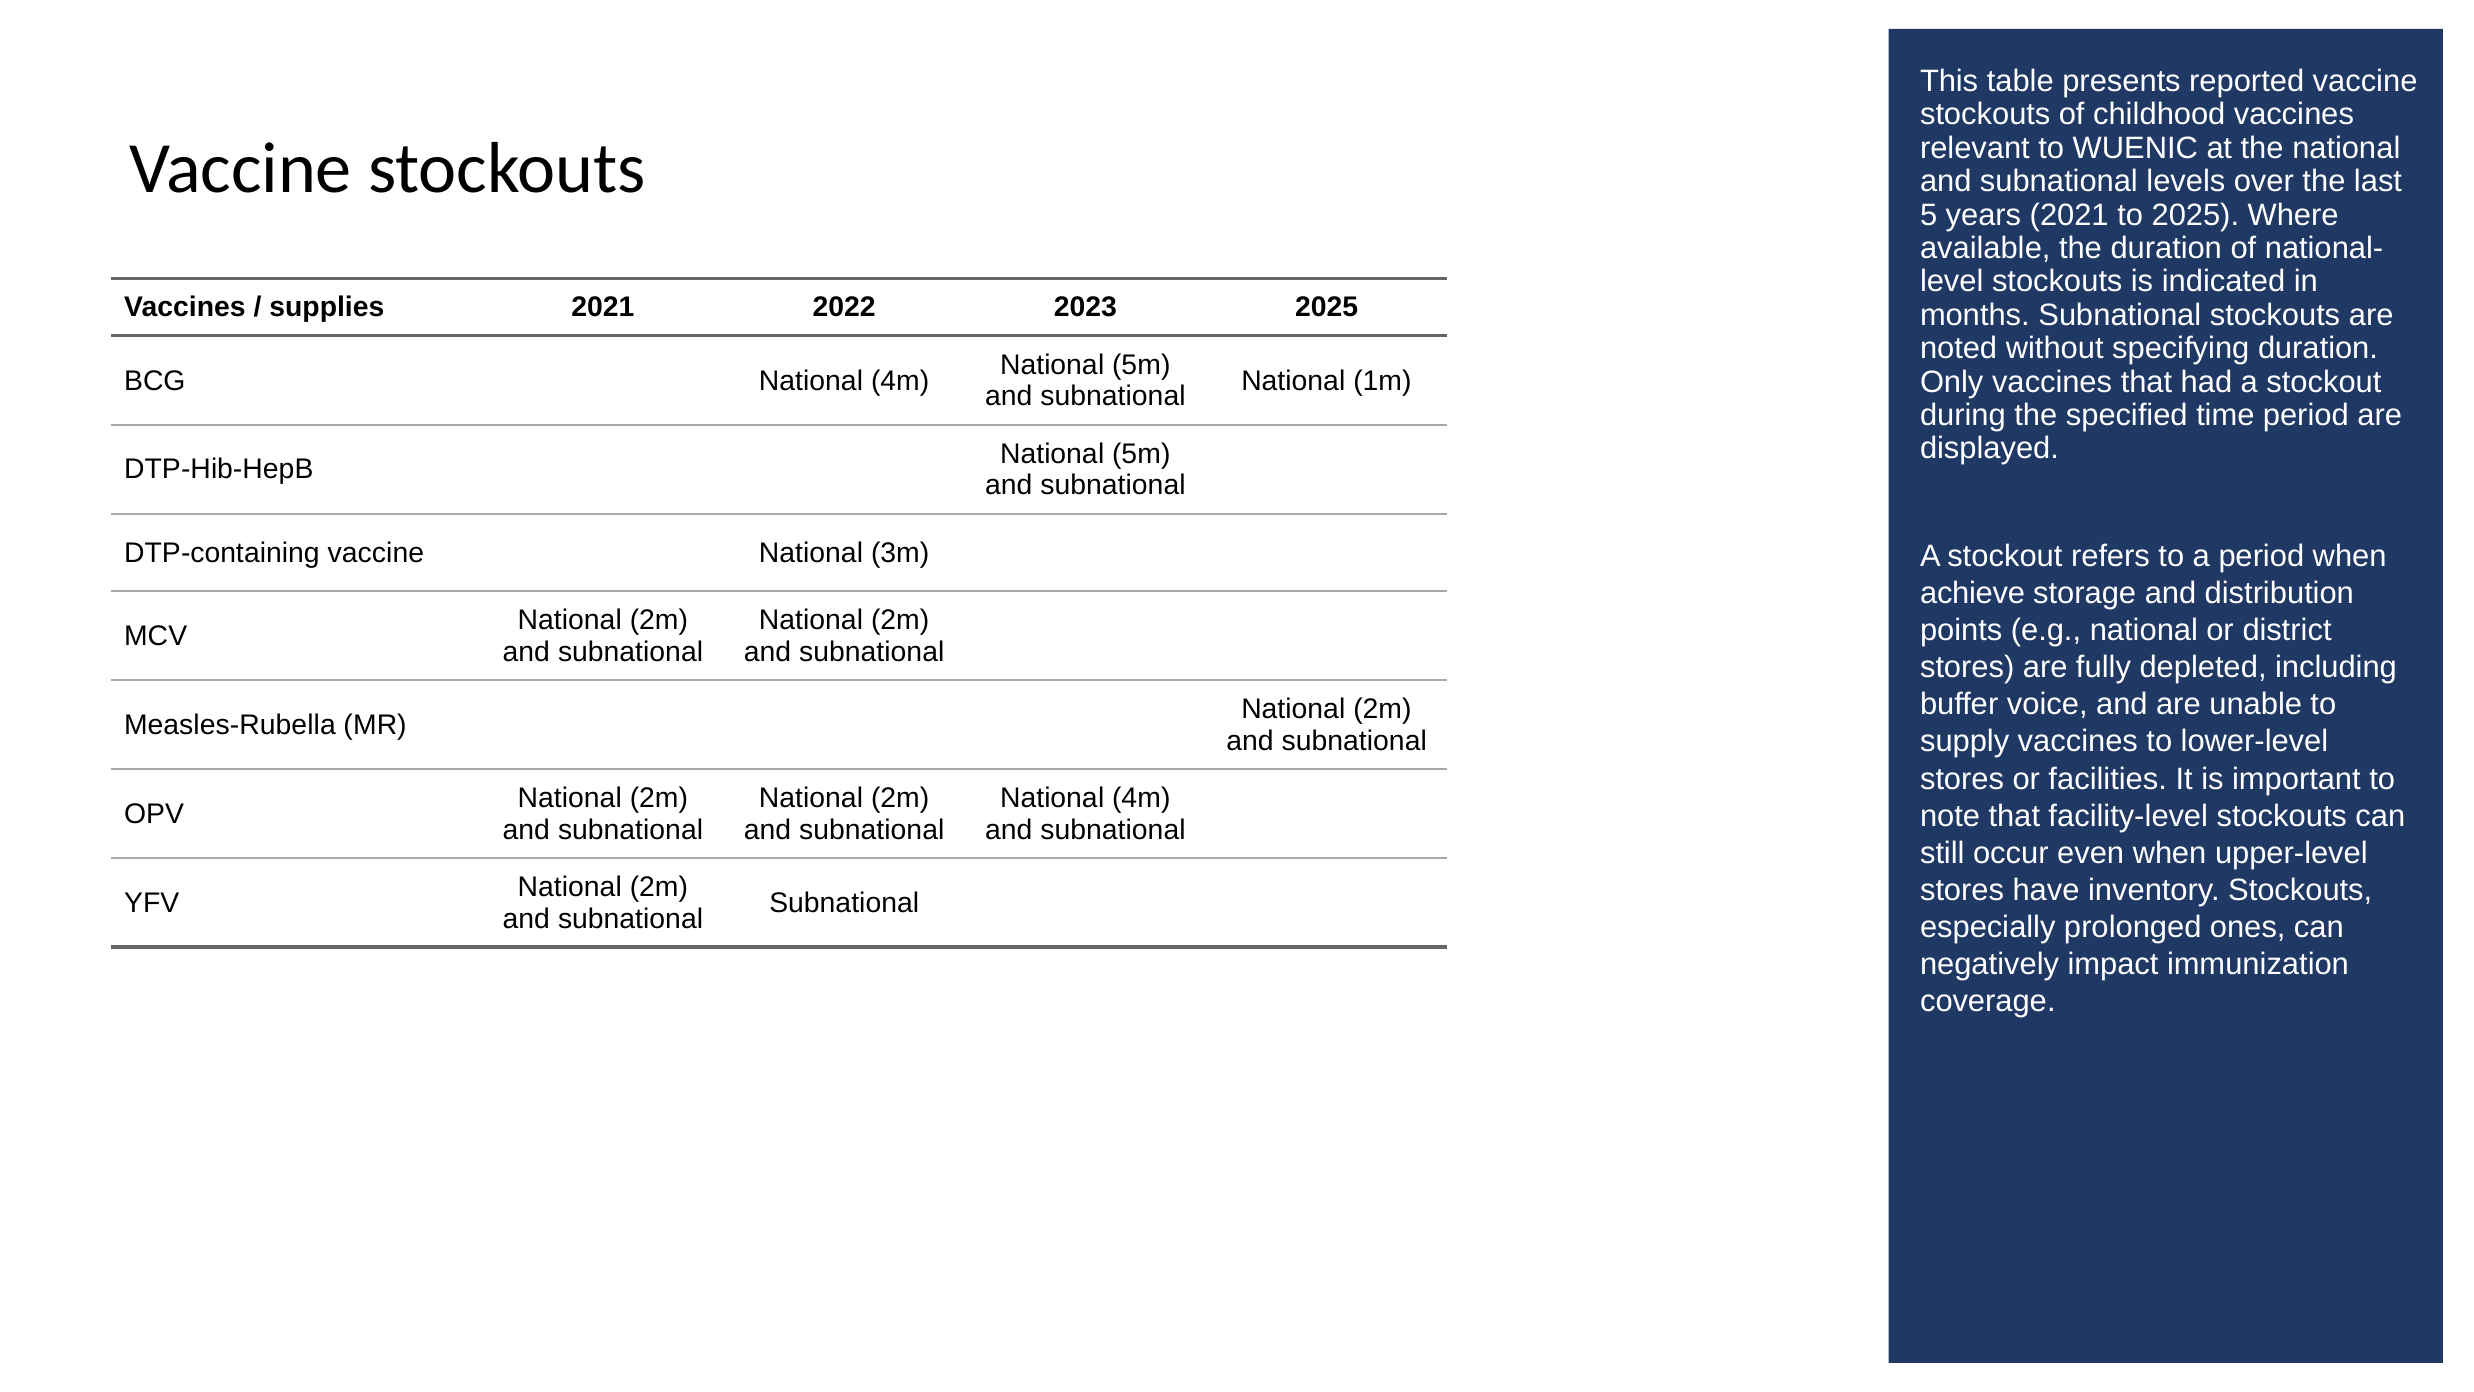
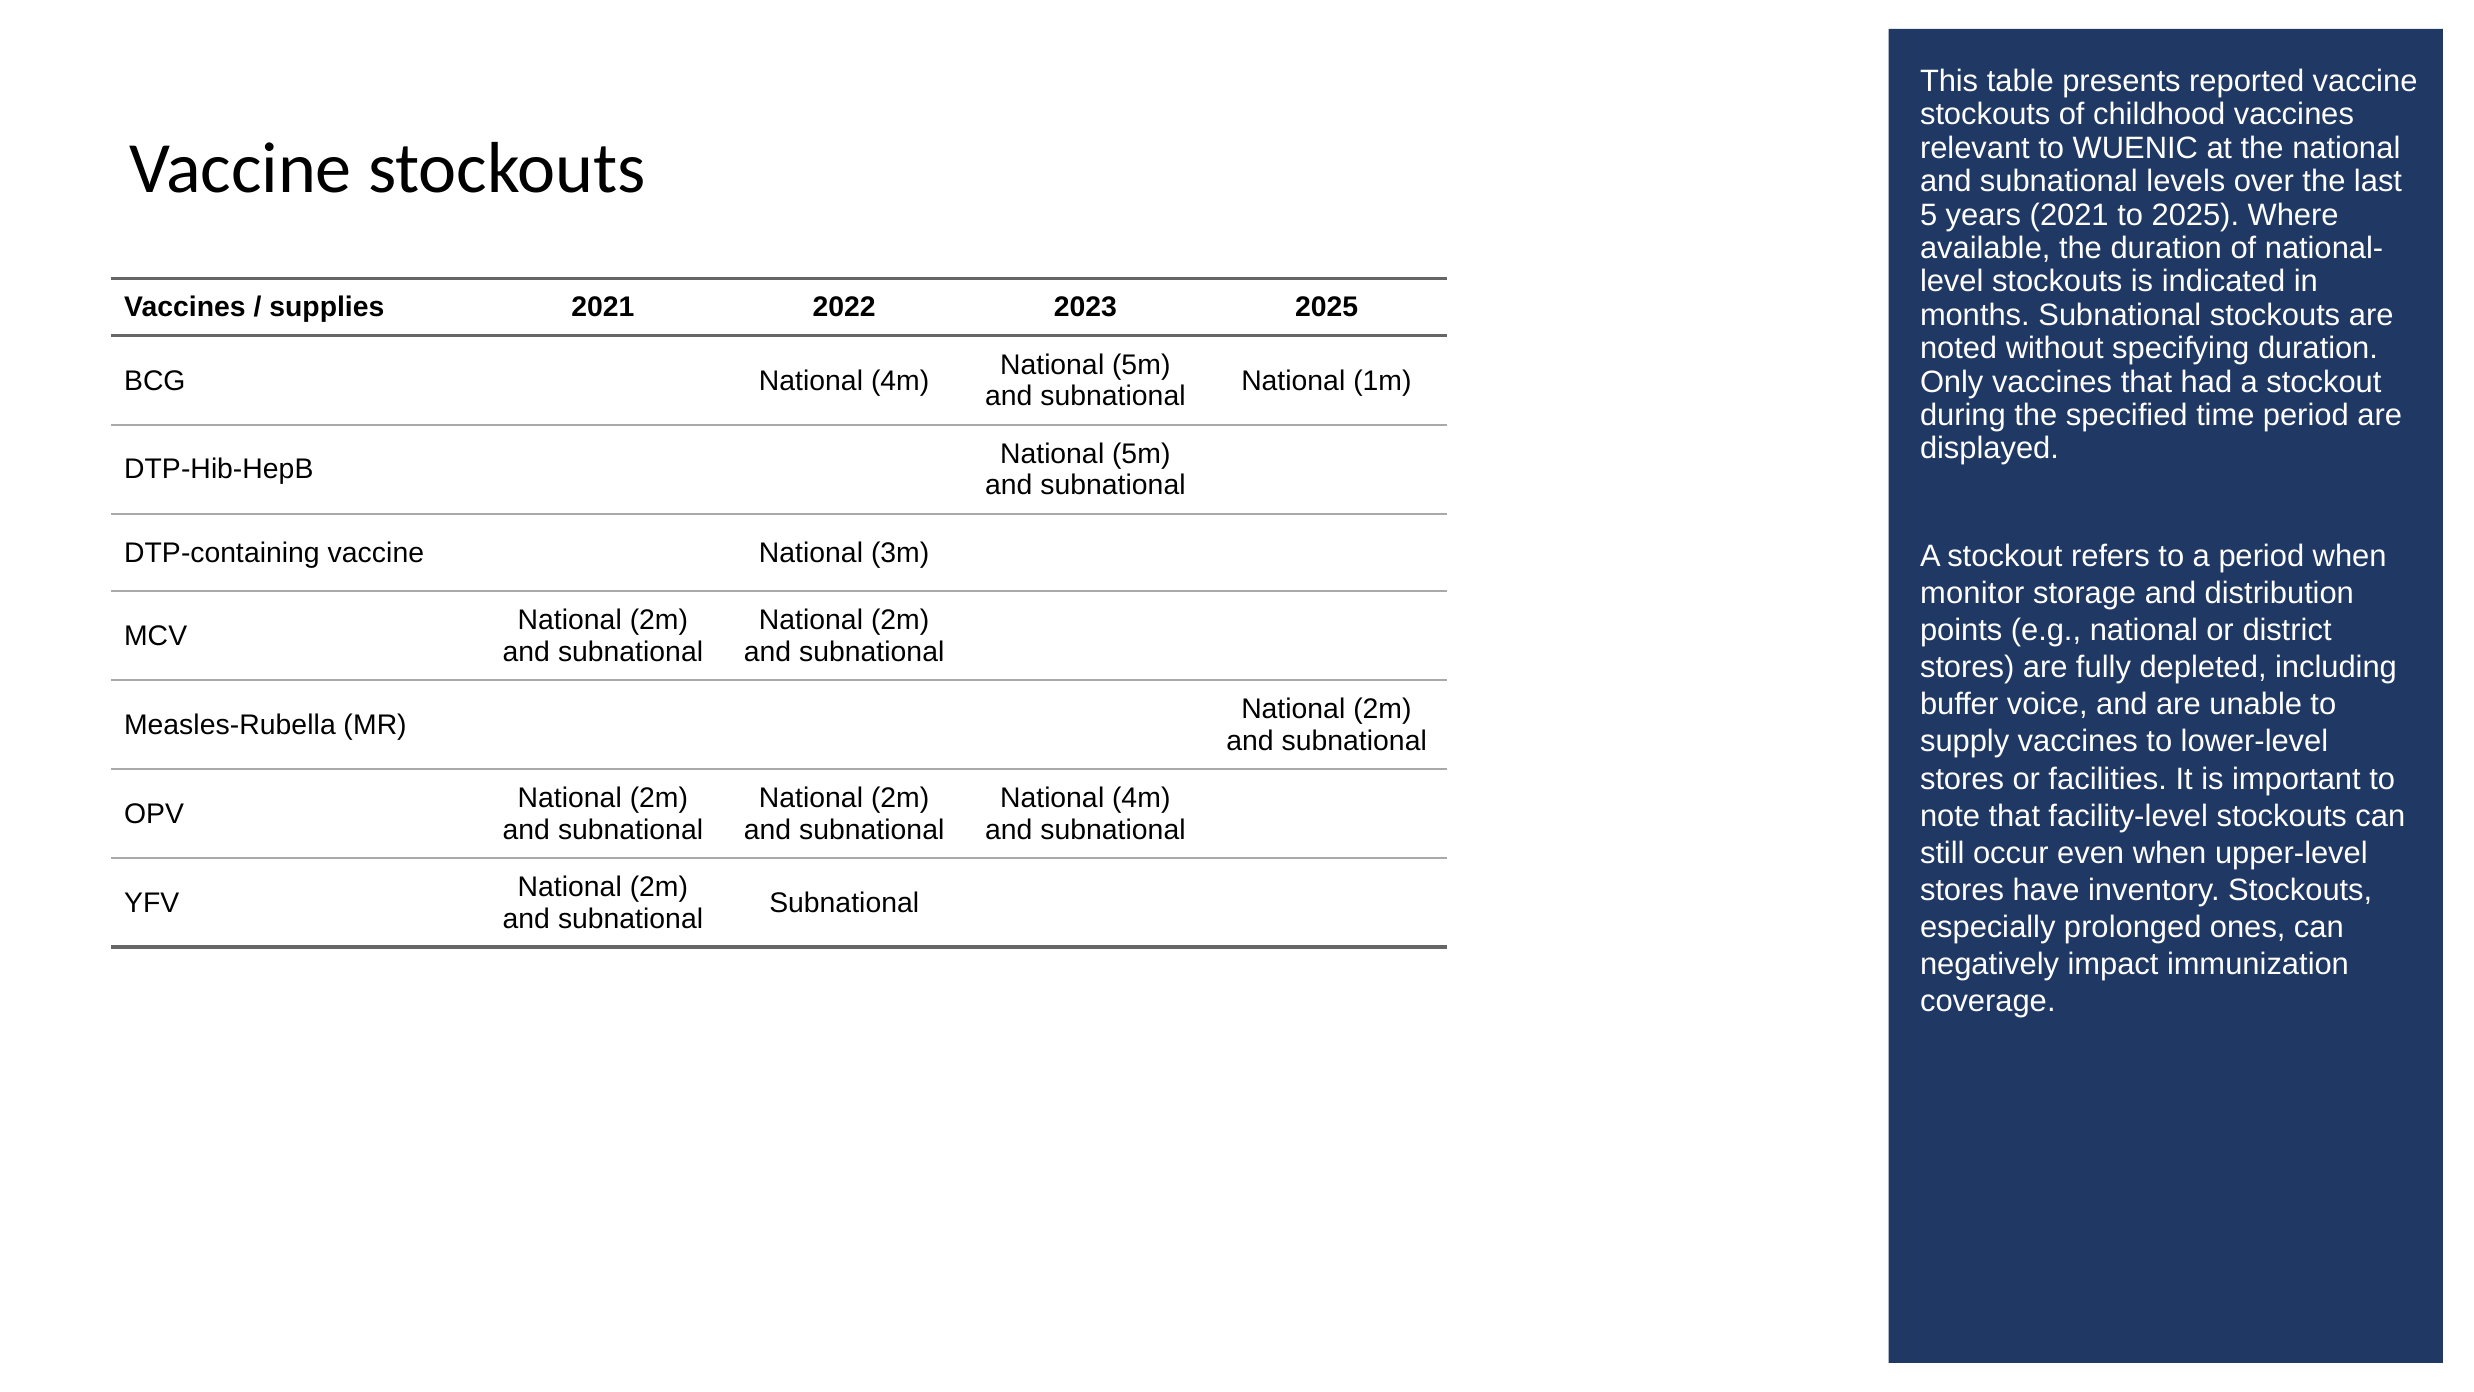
achieve: achieve -> monitor
